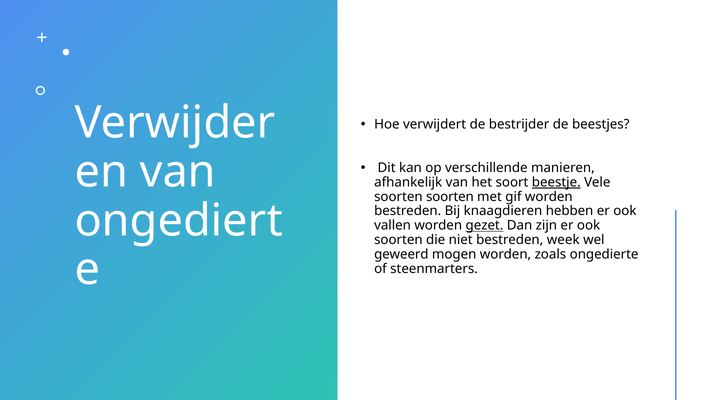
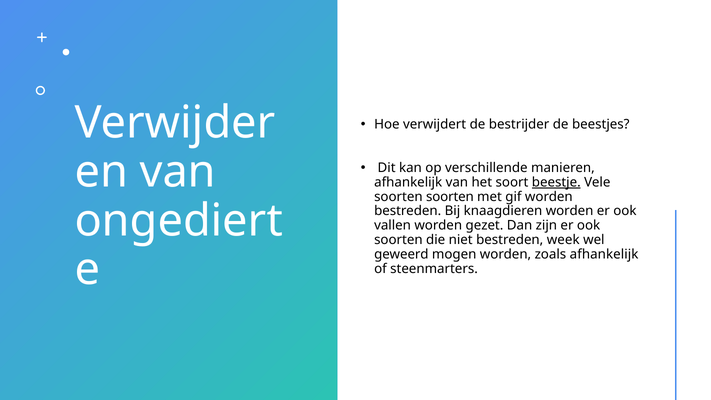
knaagdieren hebben: hebben -> worden
gezet underline: present -> none
zoals ongedierte: ongedierte -> afhankelijk
